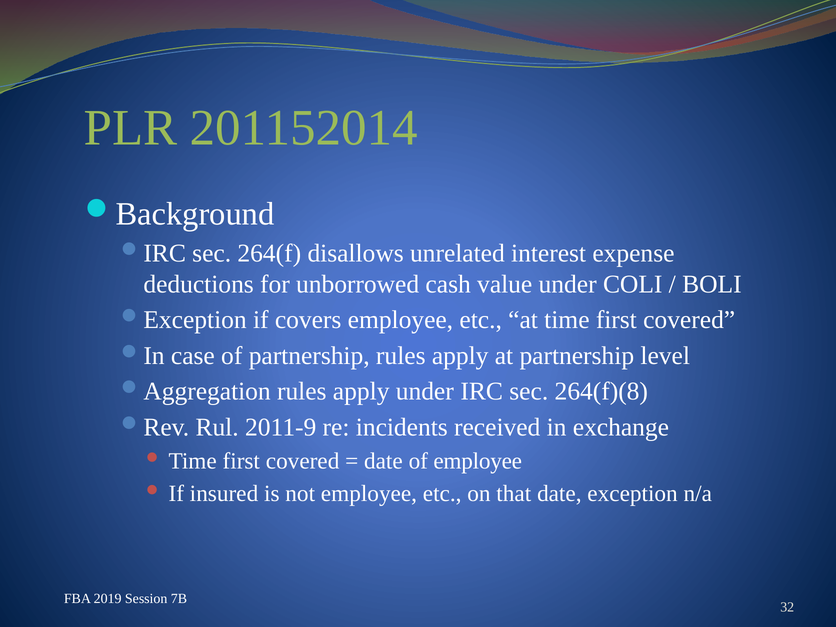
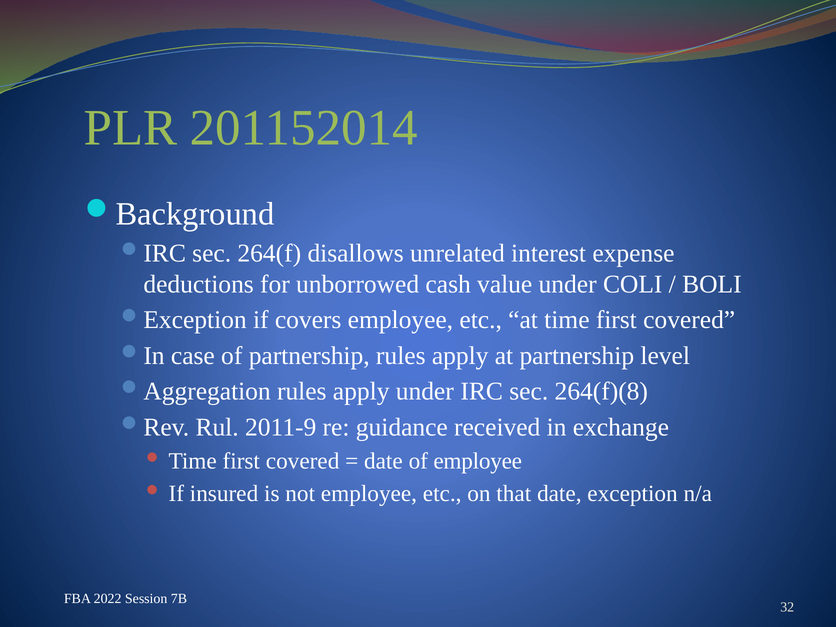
incidents: incidents -> guidance
2019: 2019 -> 2022
